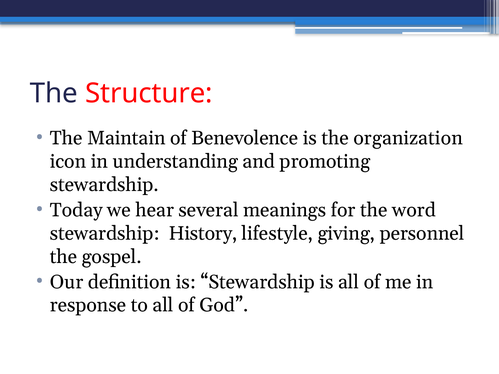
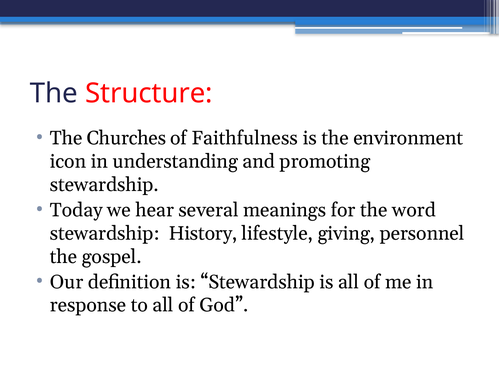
Maintain: Maintain -> Churches
Benevolence: Benevolence -> Faithfulness
organization: organization -> environment
